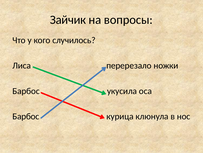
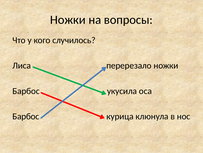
Зайчик at (68, 20): Зайчик -> Ножки
